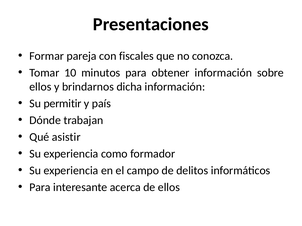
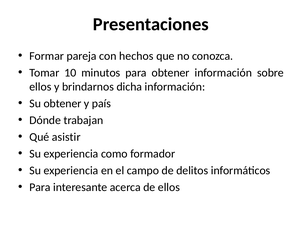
fiscales: fiscales -> hechos
Su permitir: permitir -> obtener
